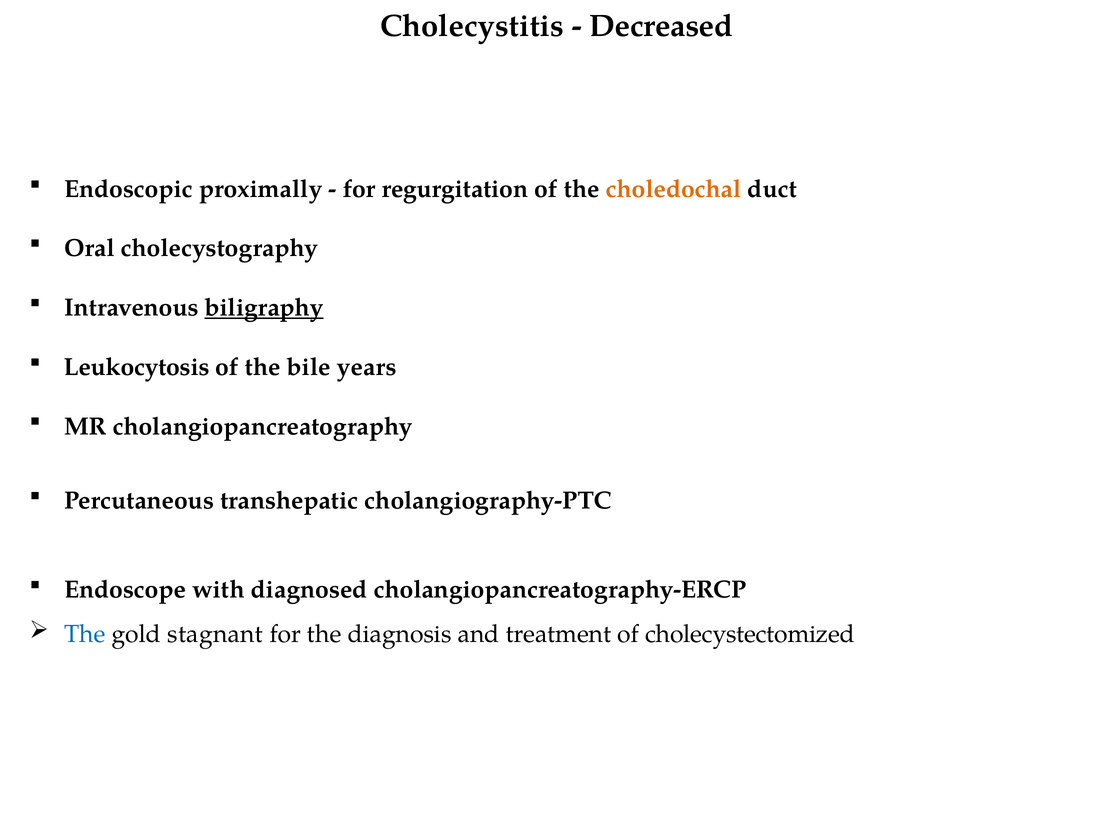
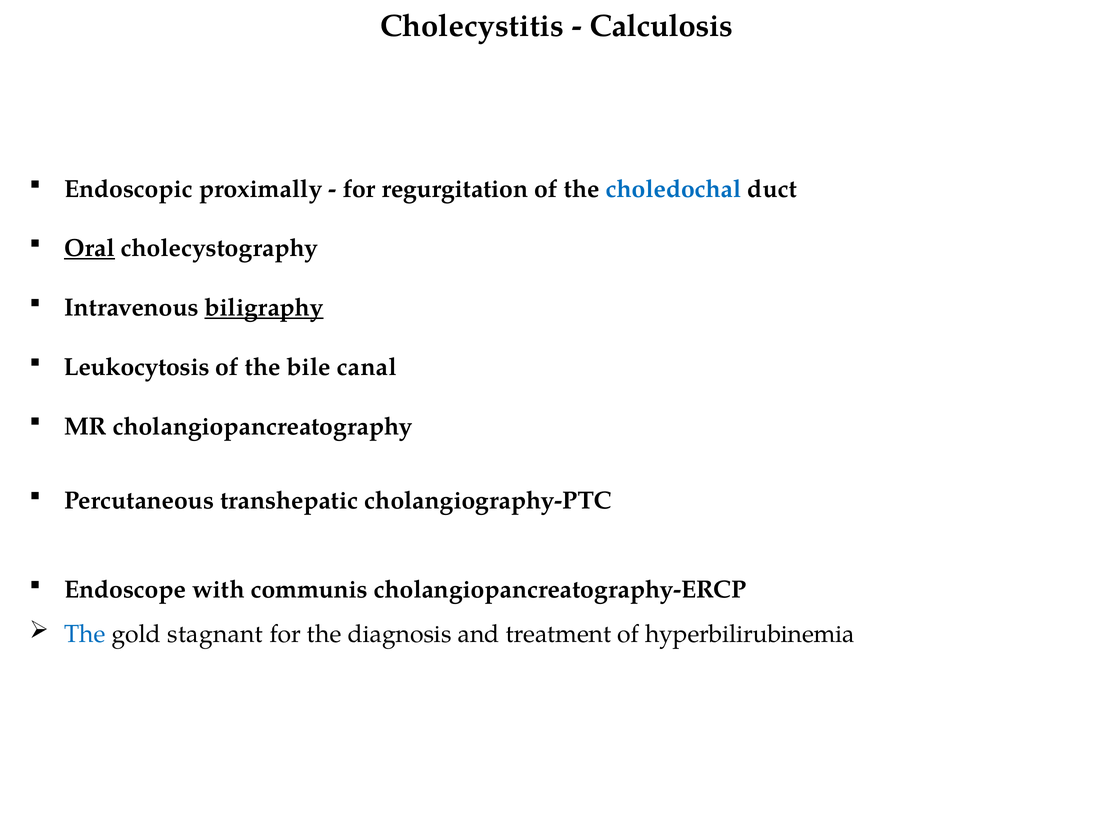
Decreased: Decreased -> Calculosis
choledochal colour: orange -> blue
Oral underline: none -> present
years: years -> canal
diagnosed: diagnosed -> communis
cholecystectomized: cholecystectomized -> hyperbilirubinemia
